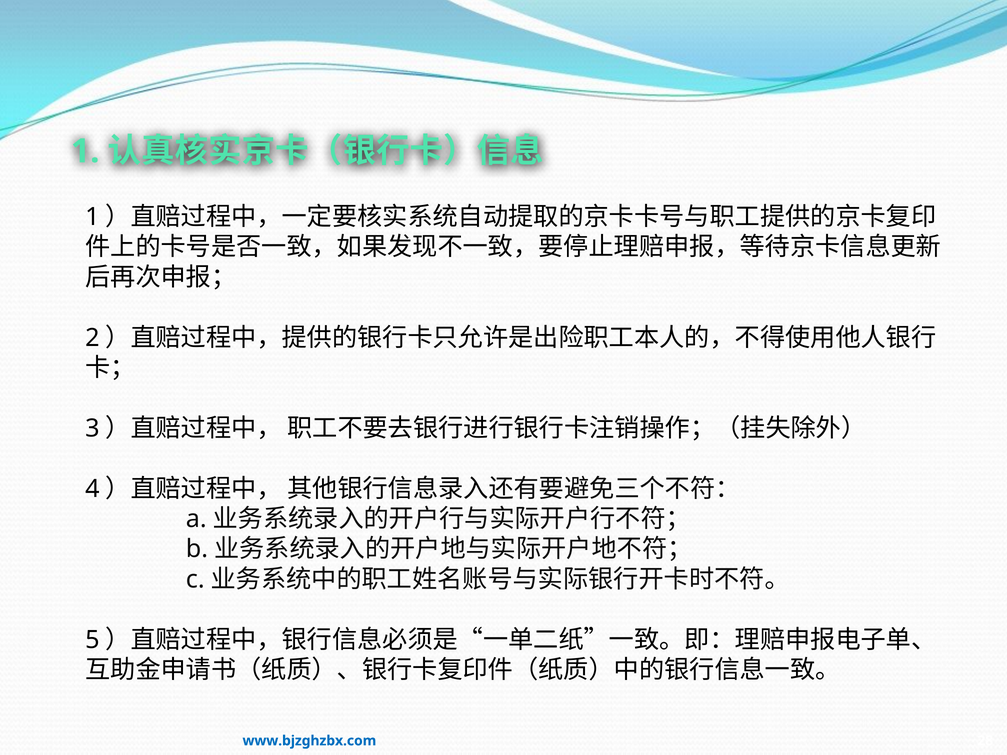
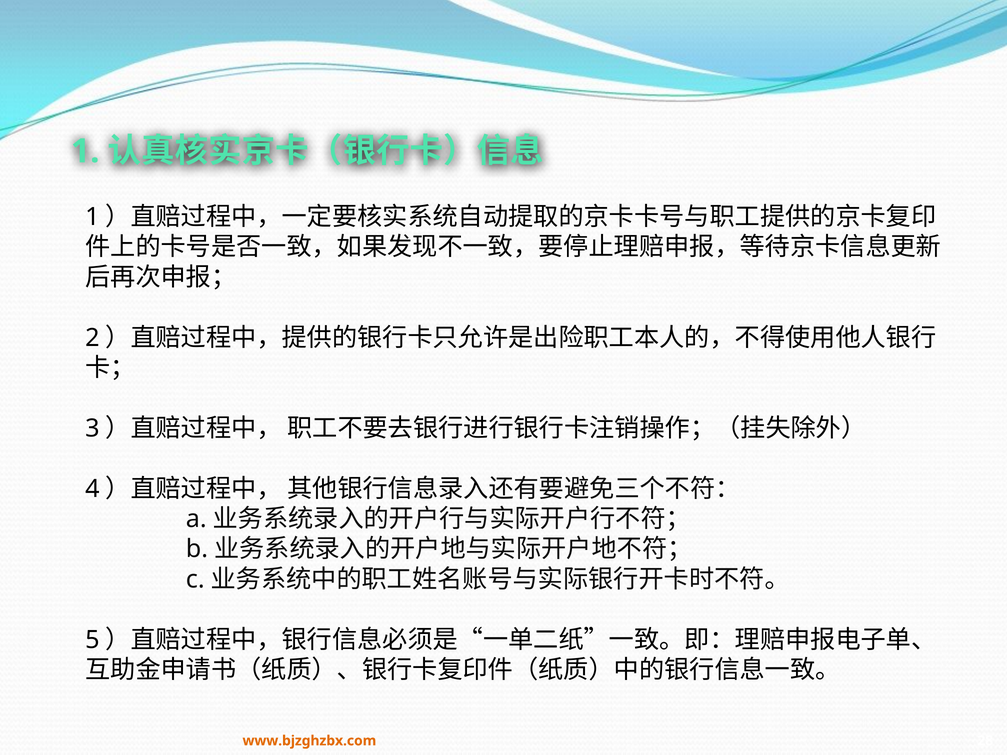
www.bjzghzbx.com colour: blue -> orange
